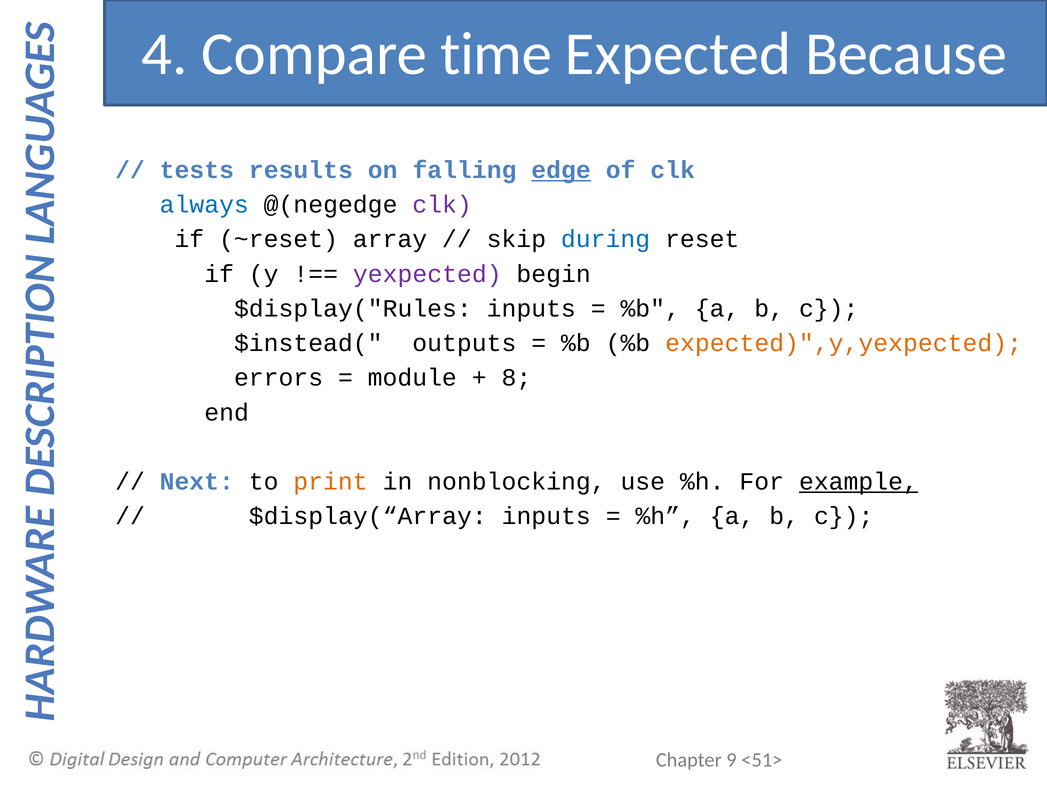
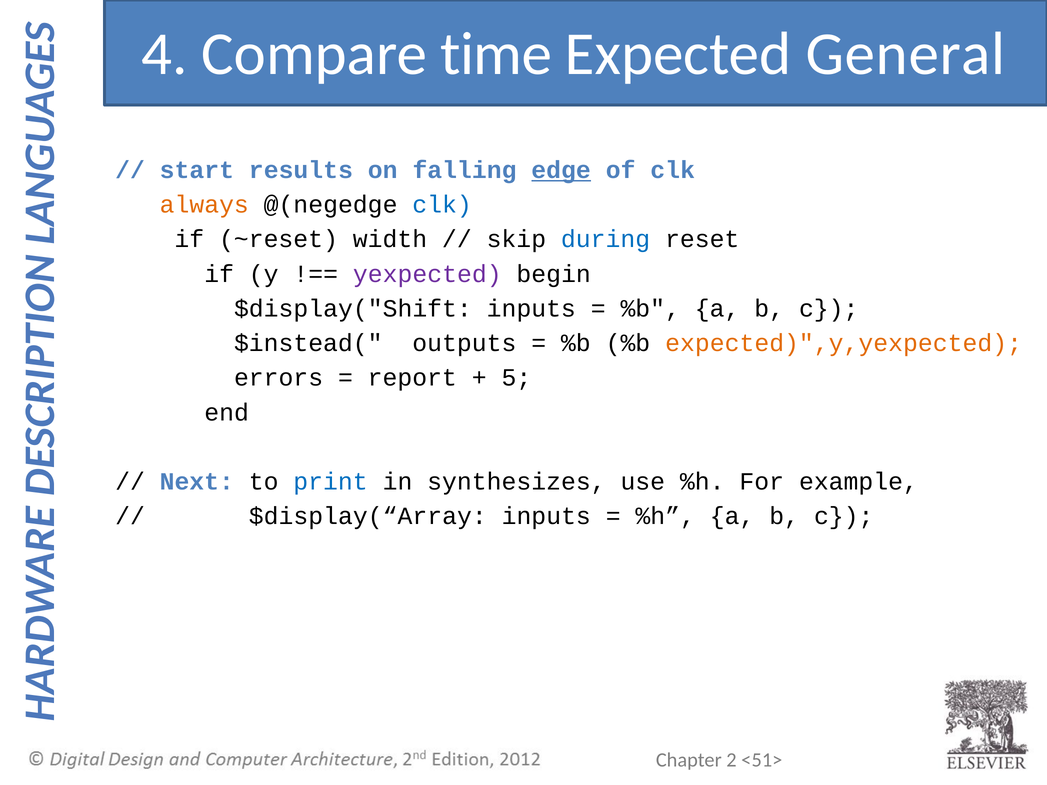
Because: Because -> General
tests: tests -> start
always colour: blue -> orange
clk at (442, 205) colour: purple -> blue
array: array -> width
$display("Rules: $display("Rules -> $display("Shift
module: module -> report
8: 8 -> 5
print colour: orange -> blue
nonblocking: nonblocking -> synthesizes
example underline: present -> none
9: 9 -> 2
